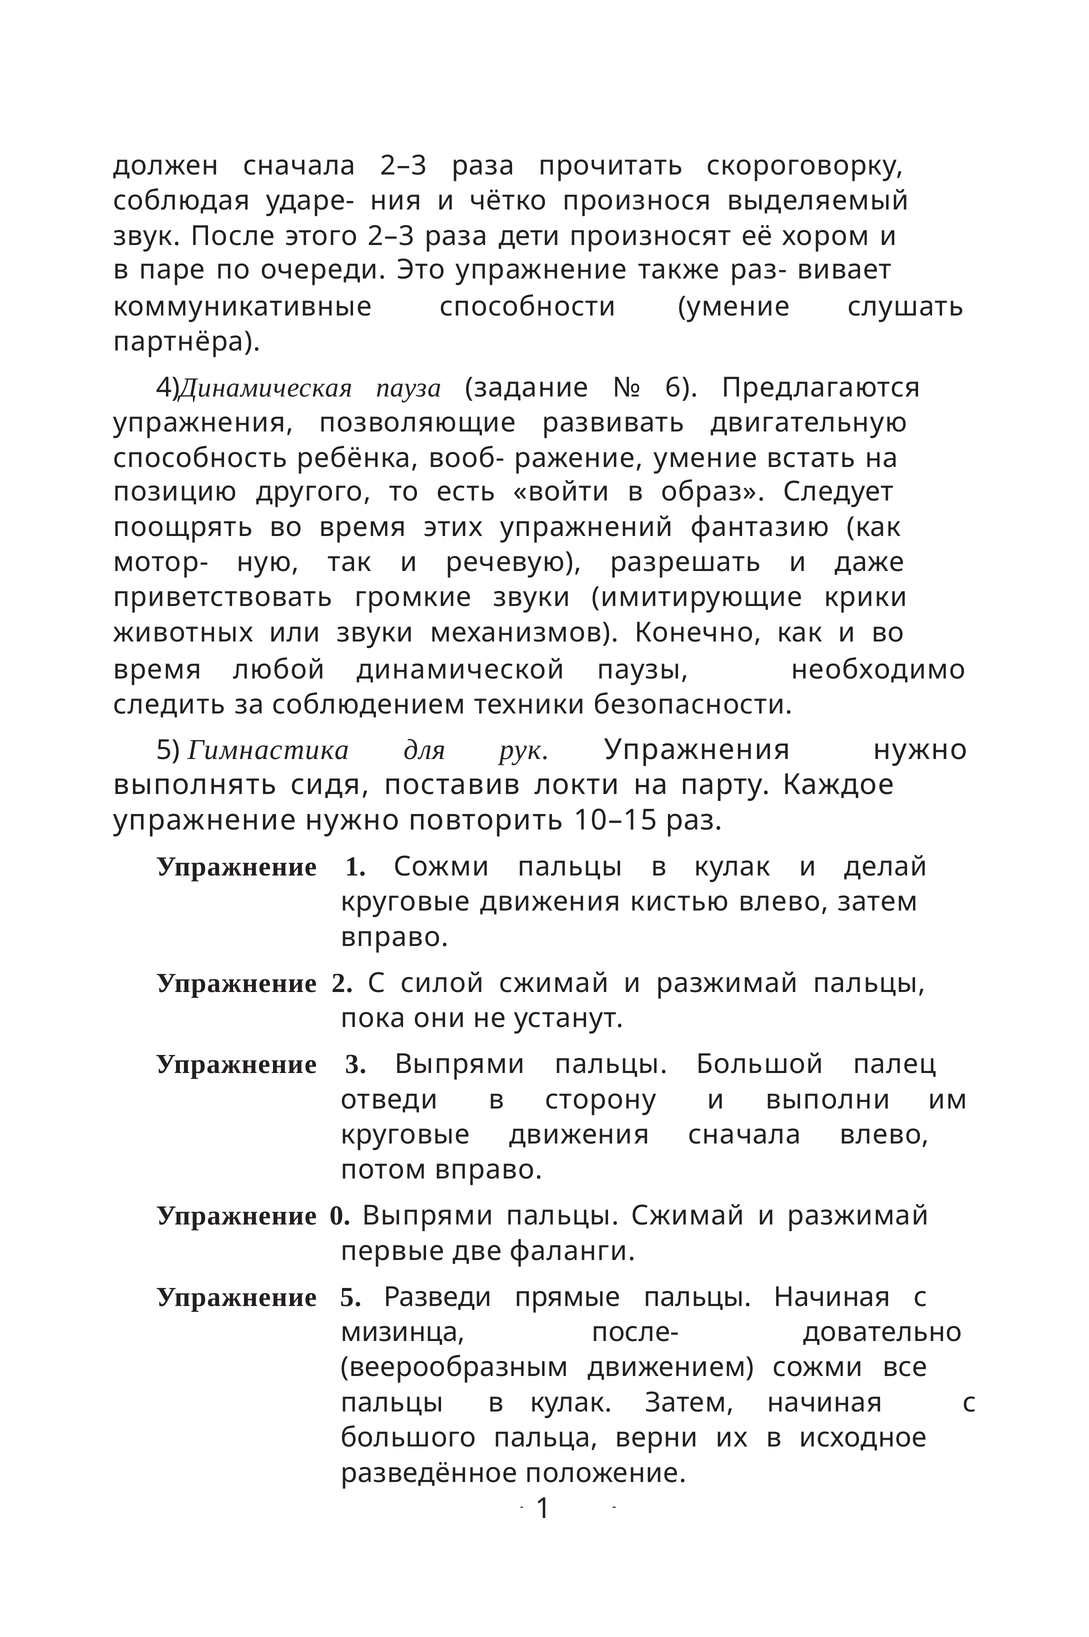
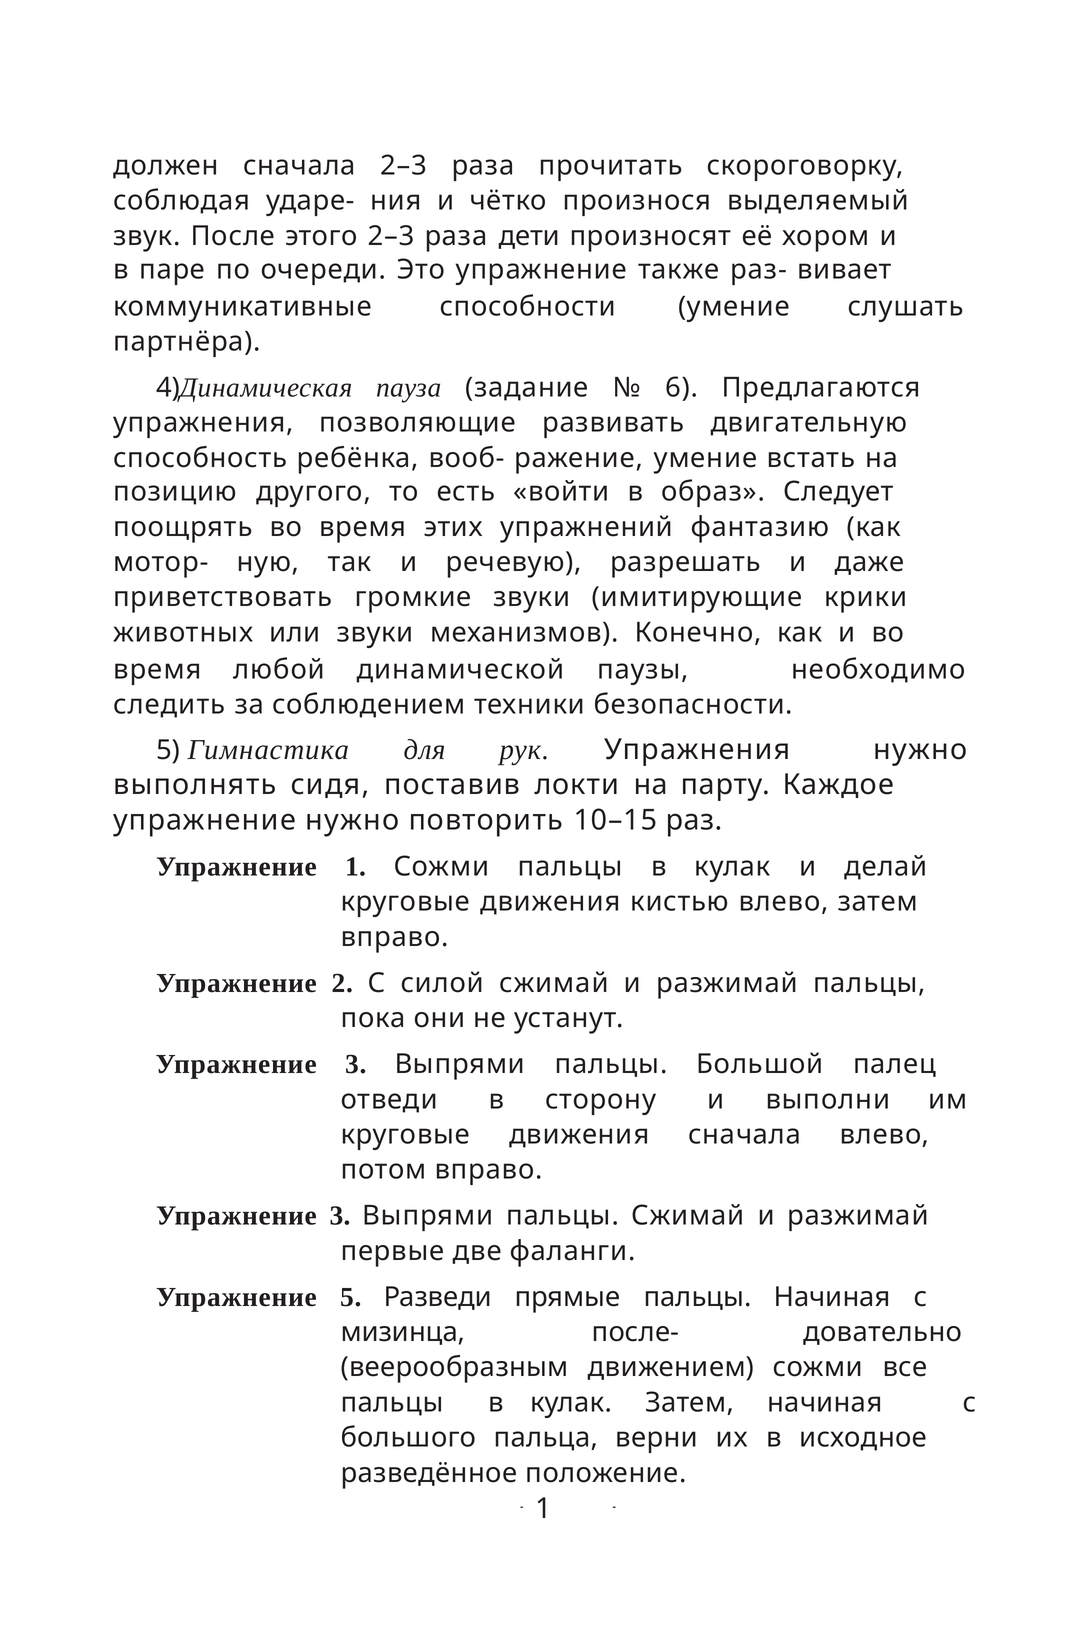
0 at (340, 1215): 0 -> 3
